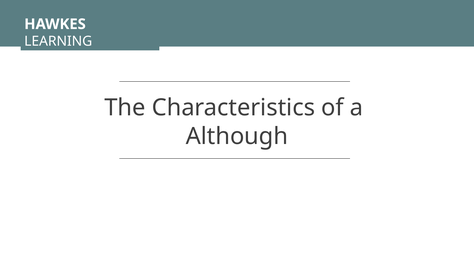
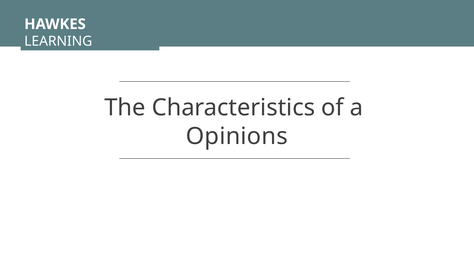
Although: Although -> Opinions
